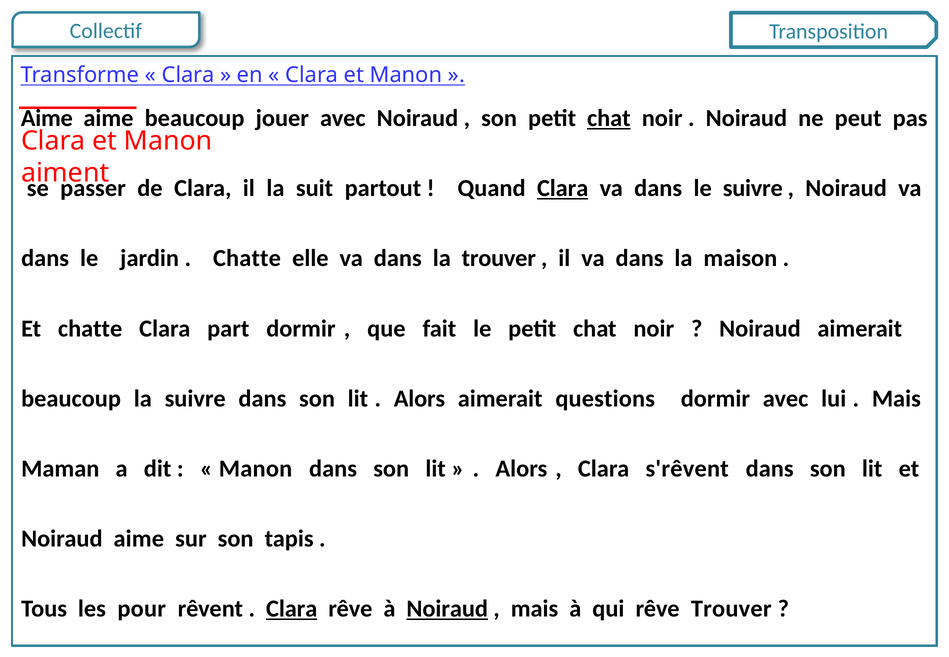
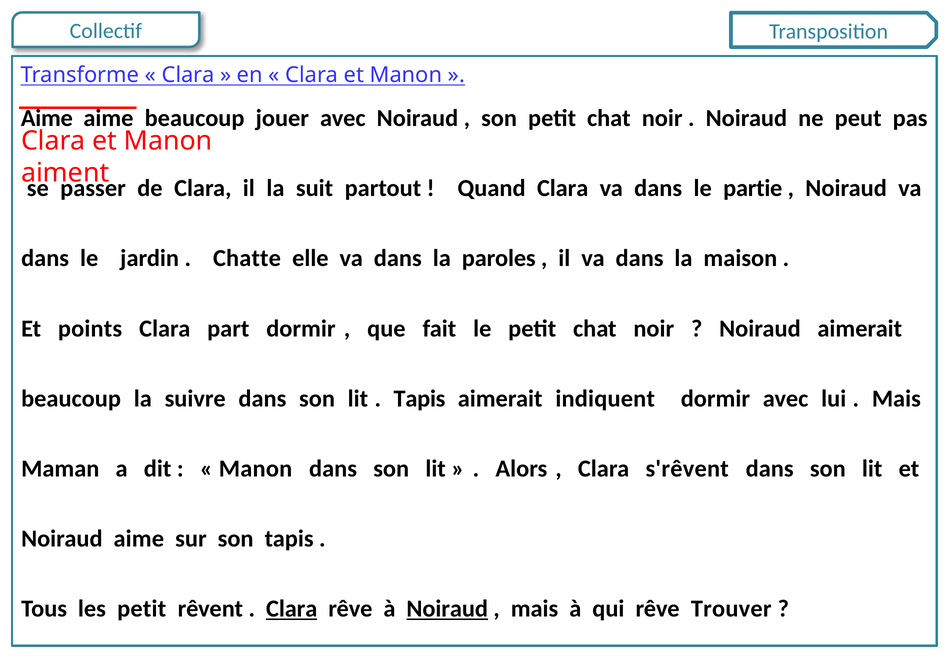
chat at (609, 118) underline: present -> none
Clara at (563, 188) underline: present -> none
le suivre: suivre -> partie
la trouver: trouver -> paroles
Et chatte: chatte -> points
Alors at (419, 399): Alors -> Tapis
questions: questions -> indiquent
les pour: pour -> petit
